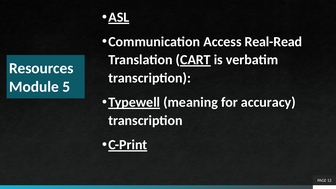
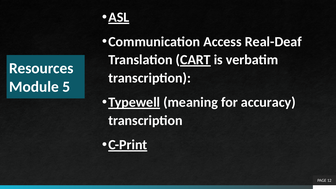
Real-Read: Real-Read -> Real-Deaf
